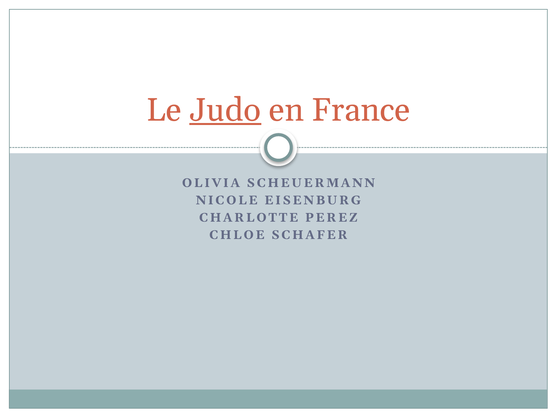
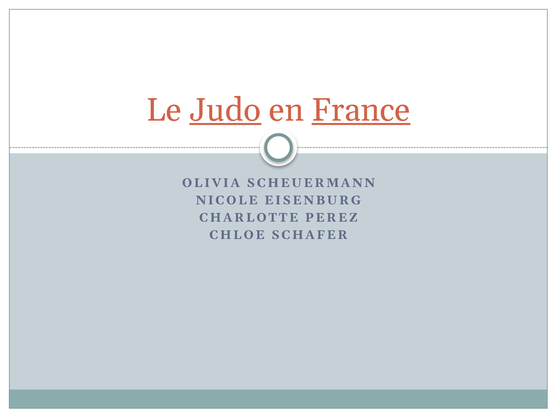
France underline: none -> present
